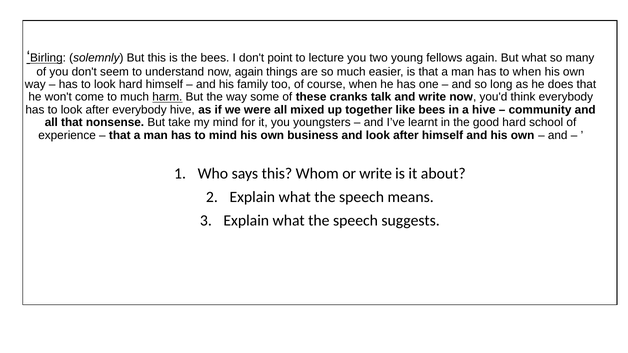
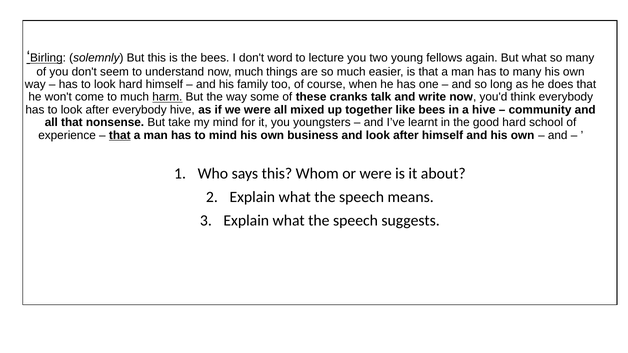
point: point -> word
now again: again -> much
to when: when -> many
that at (120, 135) underline: none -> present
or write: write -> were
